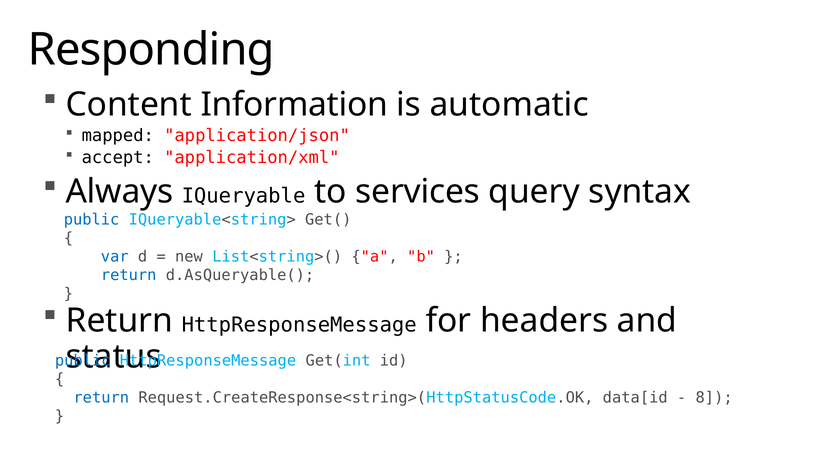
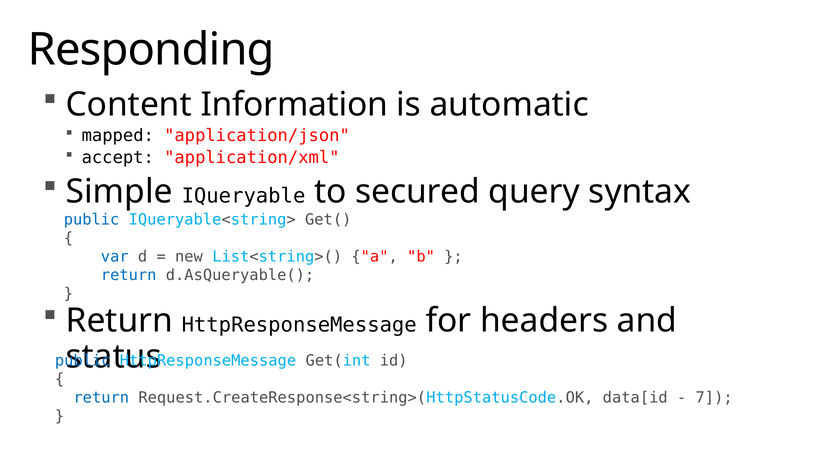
Always: Always -> Simple
services: services -> secured
8: 8 -> 7
